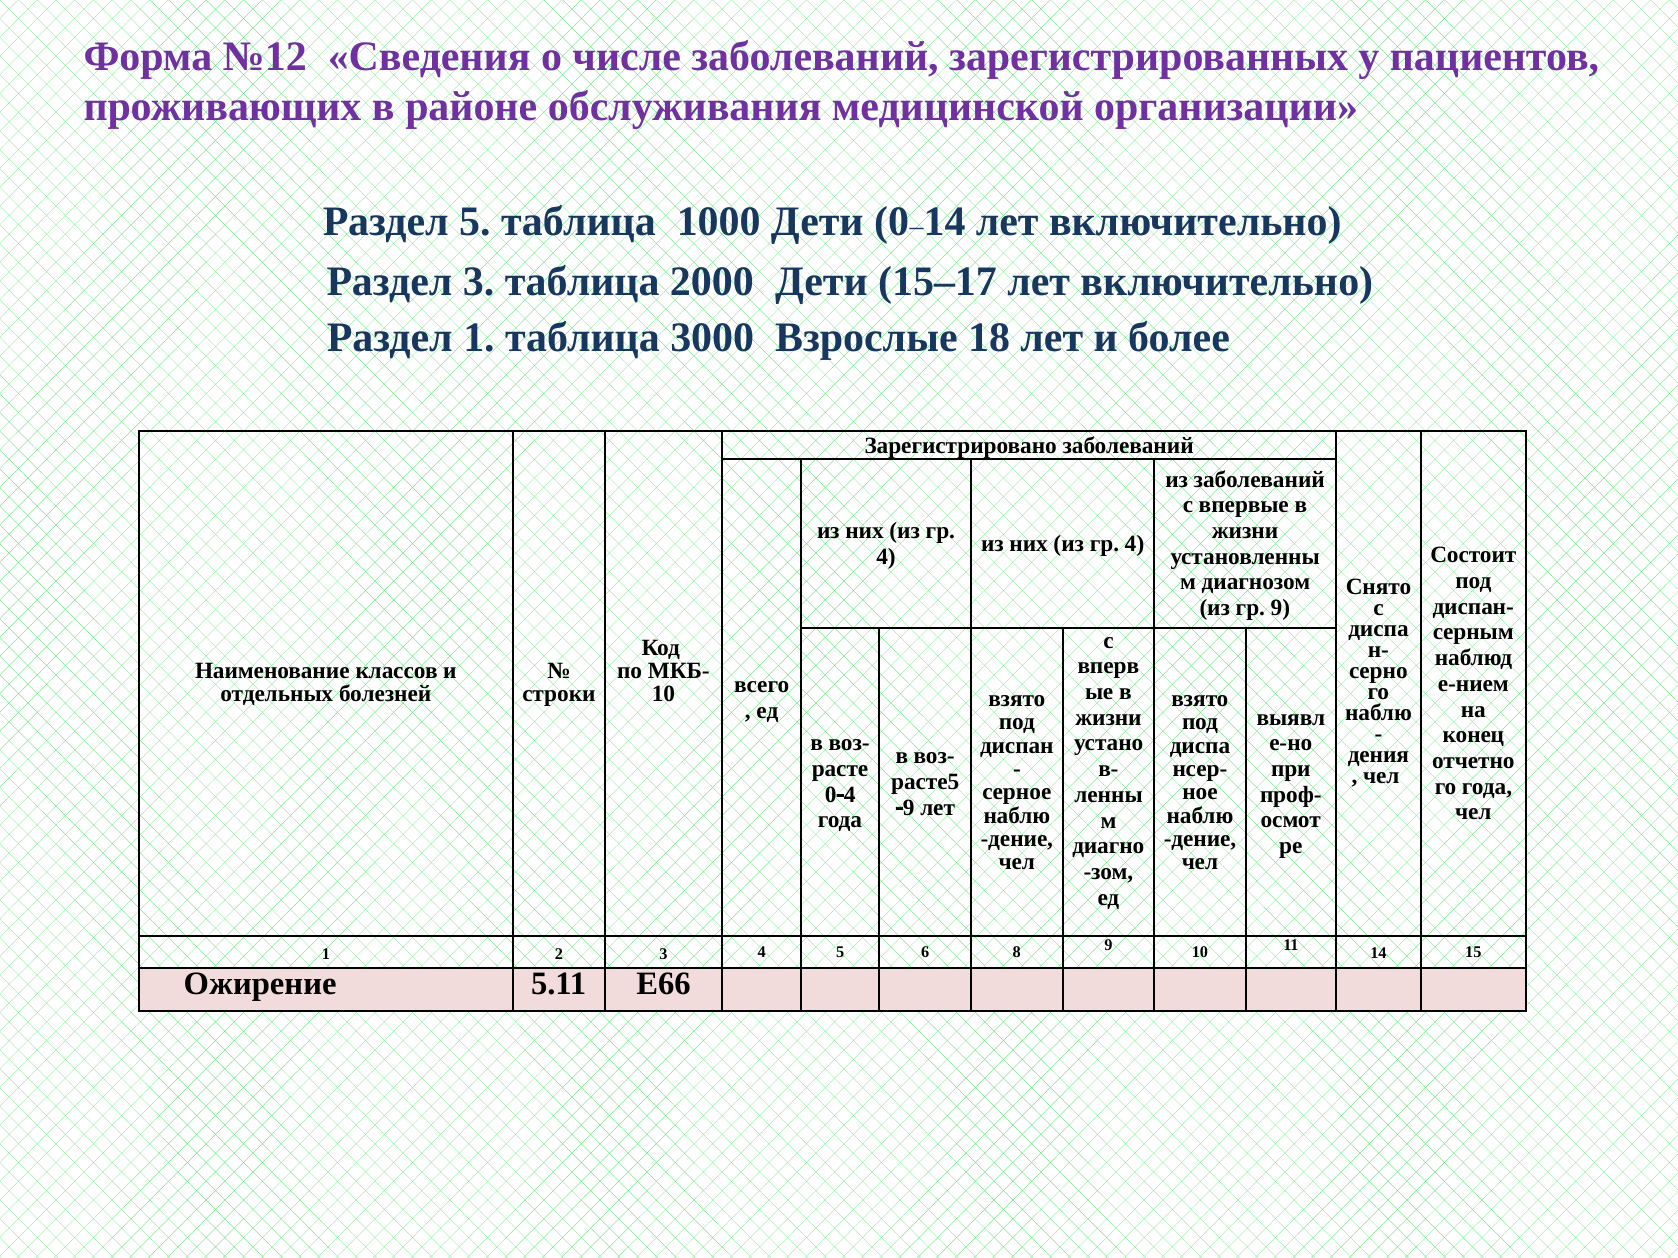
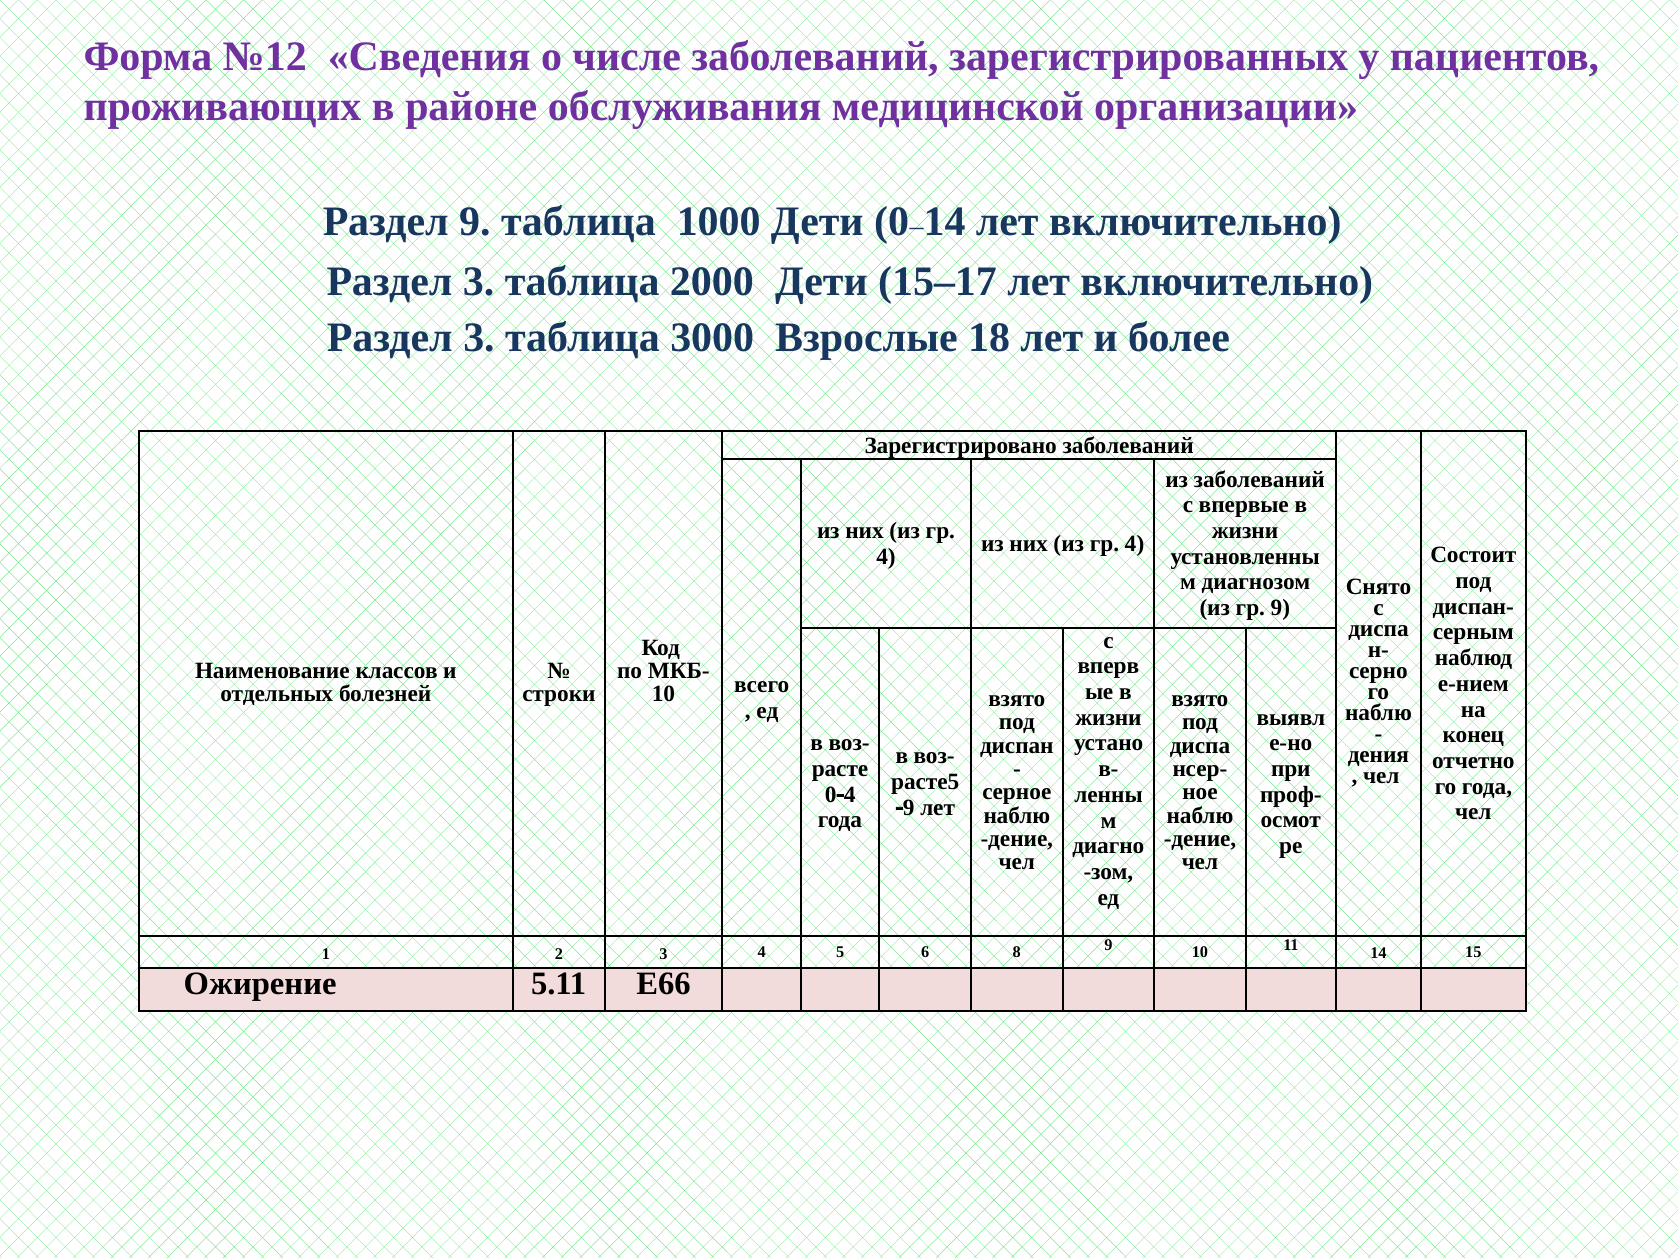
Раздел 5: 5 -> 9
1 at (479, 337): 1 -> 3
